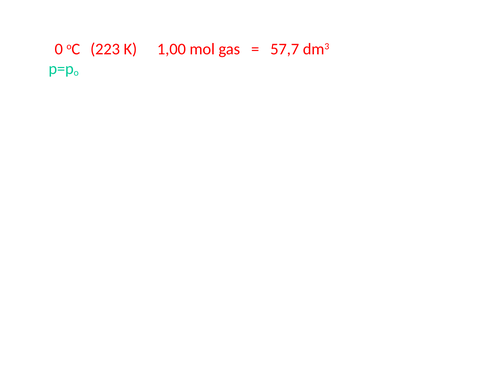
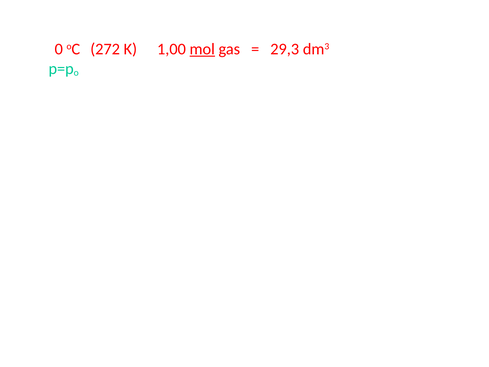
223: 223 -> 272
mol underline: none -> present
57,7: 57,7 -> 29,3
